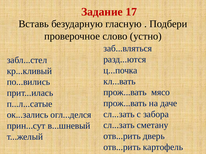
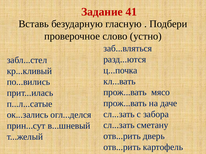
17: 17 -> 41
